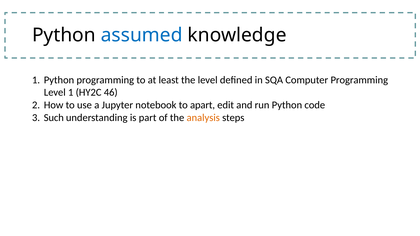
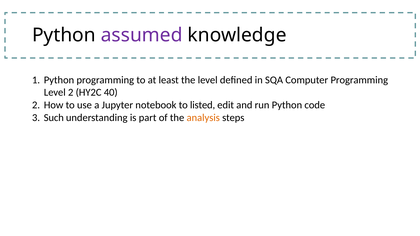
assumed colour: blue -> purple
Level 1: 1 -> 2
46: 46 -> 40
apart: apart -> listed
